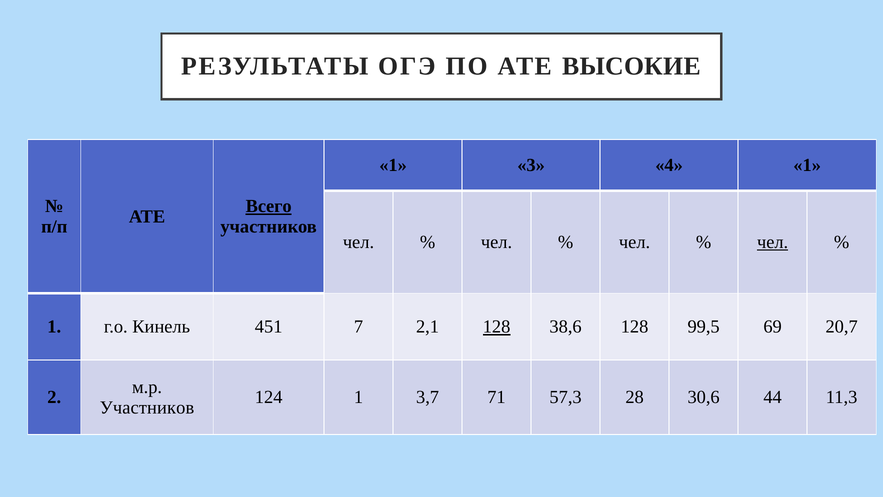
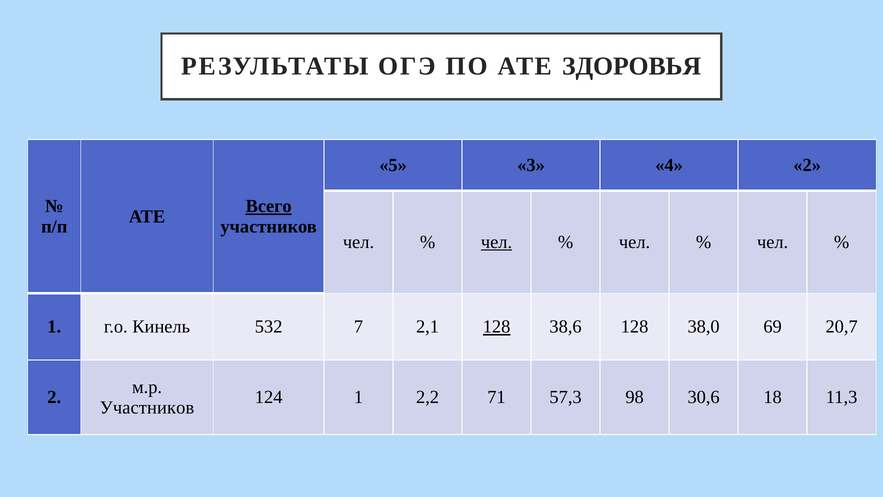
ВЫСОКИЕ: ВЫСОКИЕ -> ЗДОРОВЬЯ
1 at (393, 165): 1 -> 5
4 1: 1 -> 2
чел at (497, 242) underline: none -> present
чел at (773, 242) underline: present -> none
451: 451 -> 532
99,5: 99,5 -> 38,0
3,7: 3,7 -> 2,2
28: 28 -> 98
44: 44 -> 18
